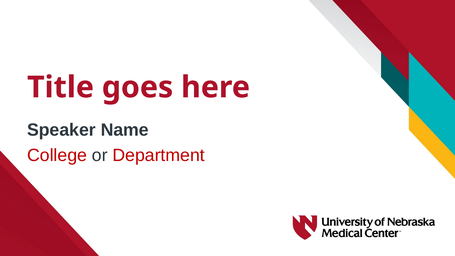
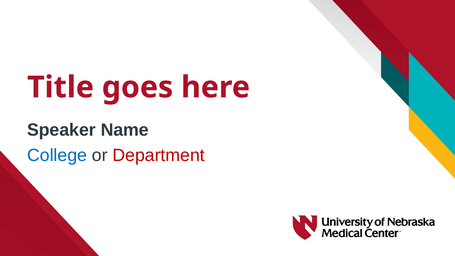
College colour: red -> blue
